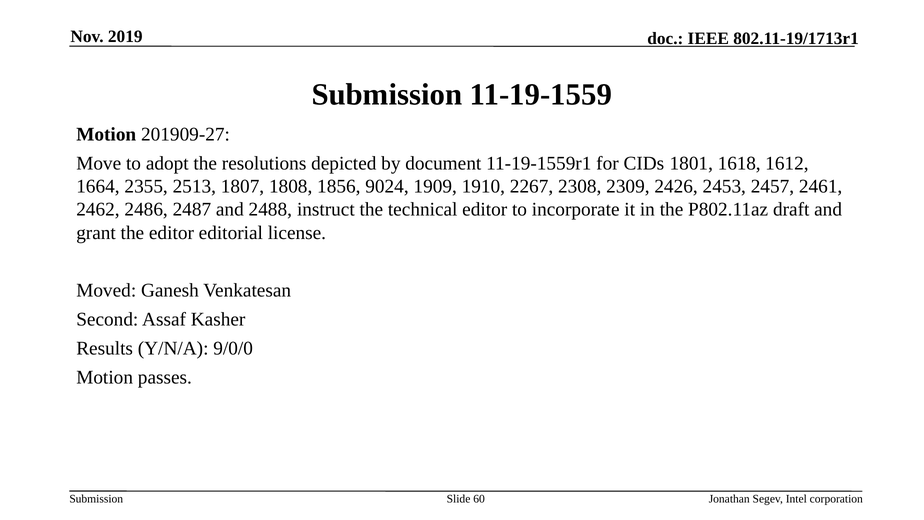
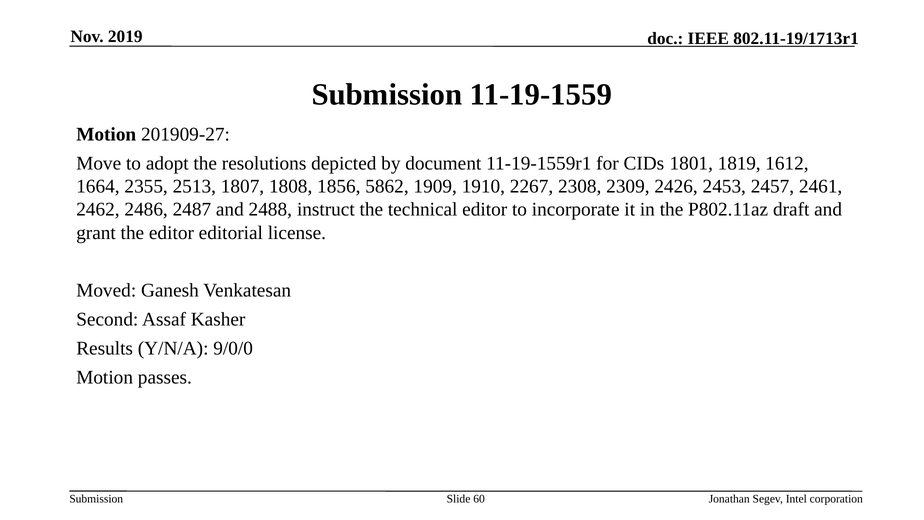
1618: 1618 -> 1819
9024: 9024 -> 5862
